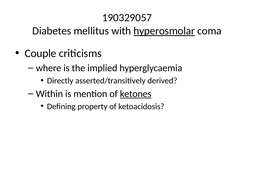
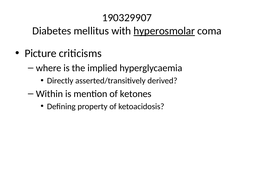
190329057: 190329057 -> 190329907
Couple: Couple -> Picture
ketones underline: present -> none
